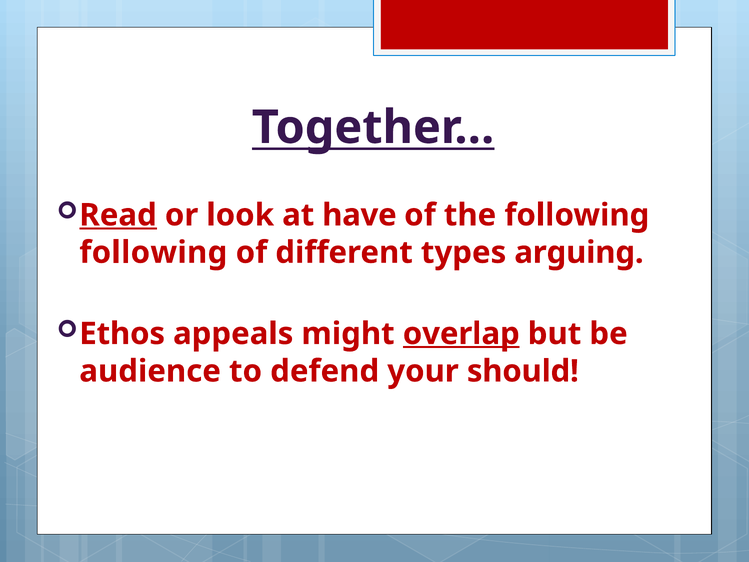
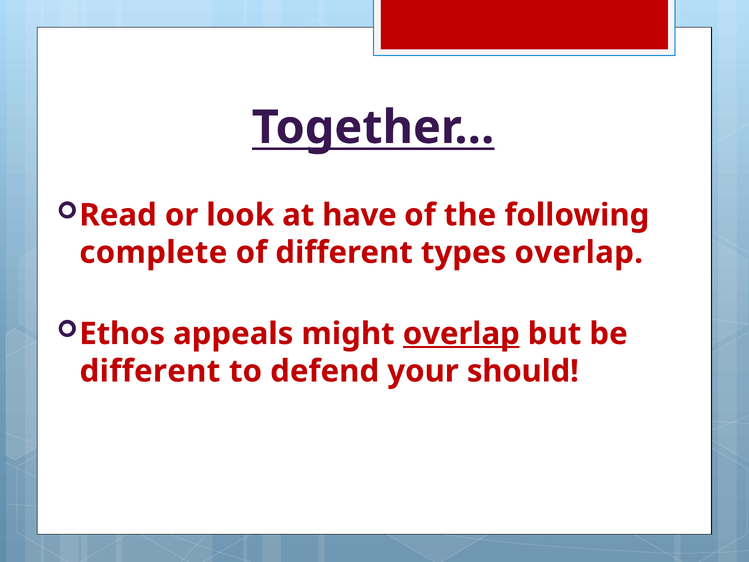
Read underline: present -> none
following at (153, 252): following -> complete
types arguing: arguing -> overlap
audience at (150, 371): audience -> different
